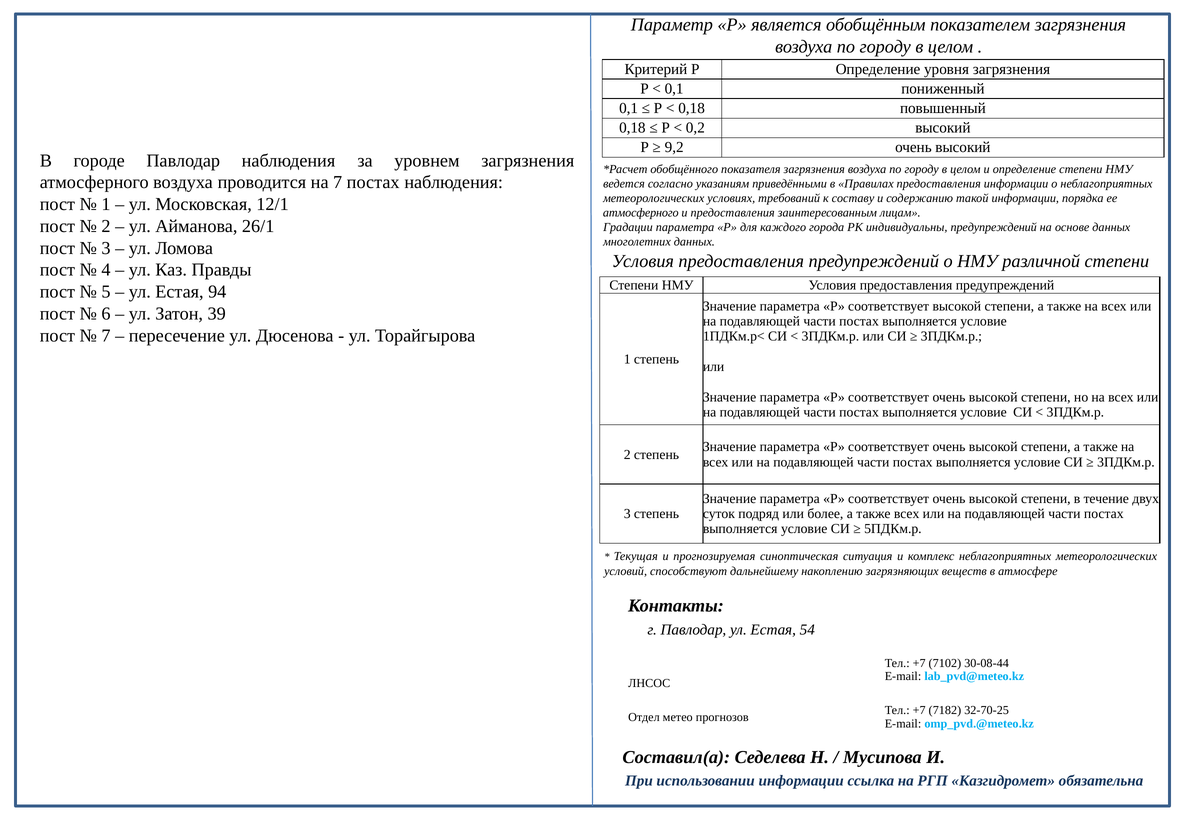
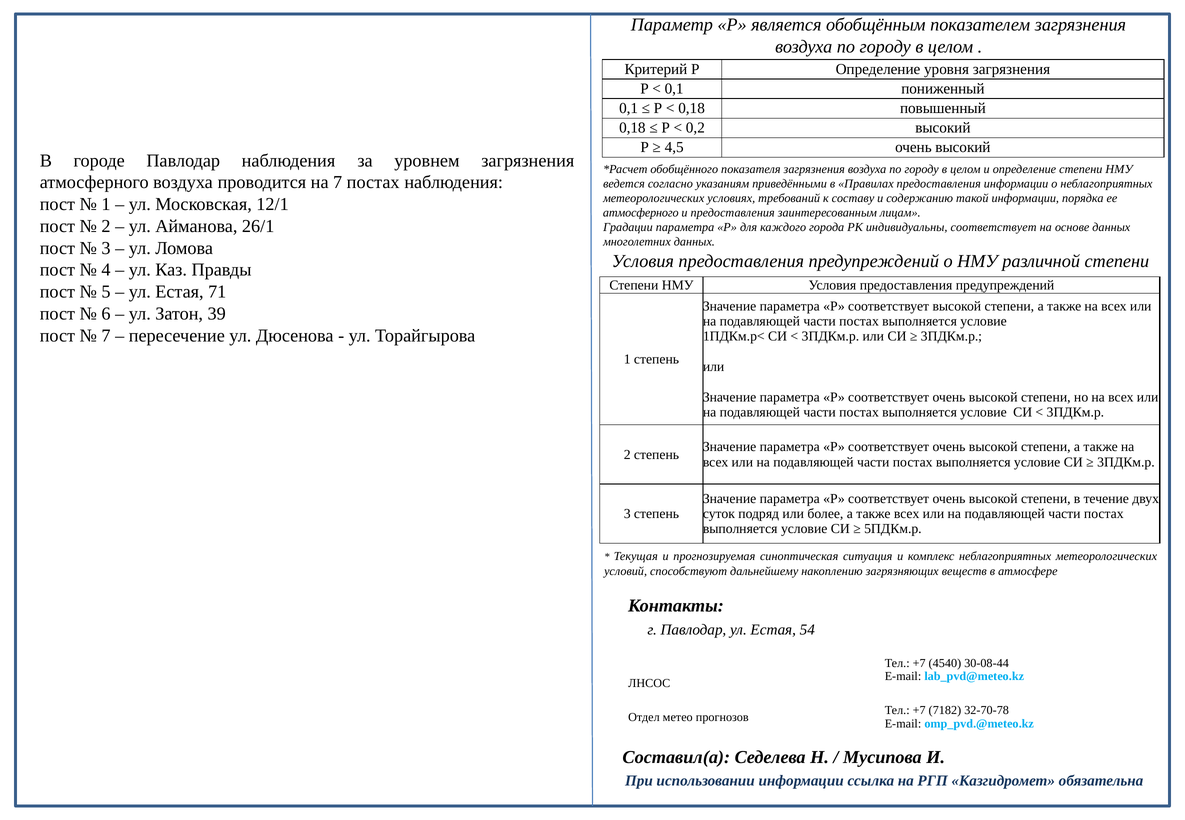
9,2: 9,2 -> 4,5
индивидуальны предупреждений: предупреждений -> соответствует
94: 94 -> 71
7102: 7102 -> 4540
32-70-25: 32-70-25 -> 32-70-78
